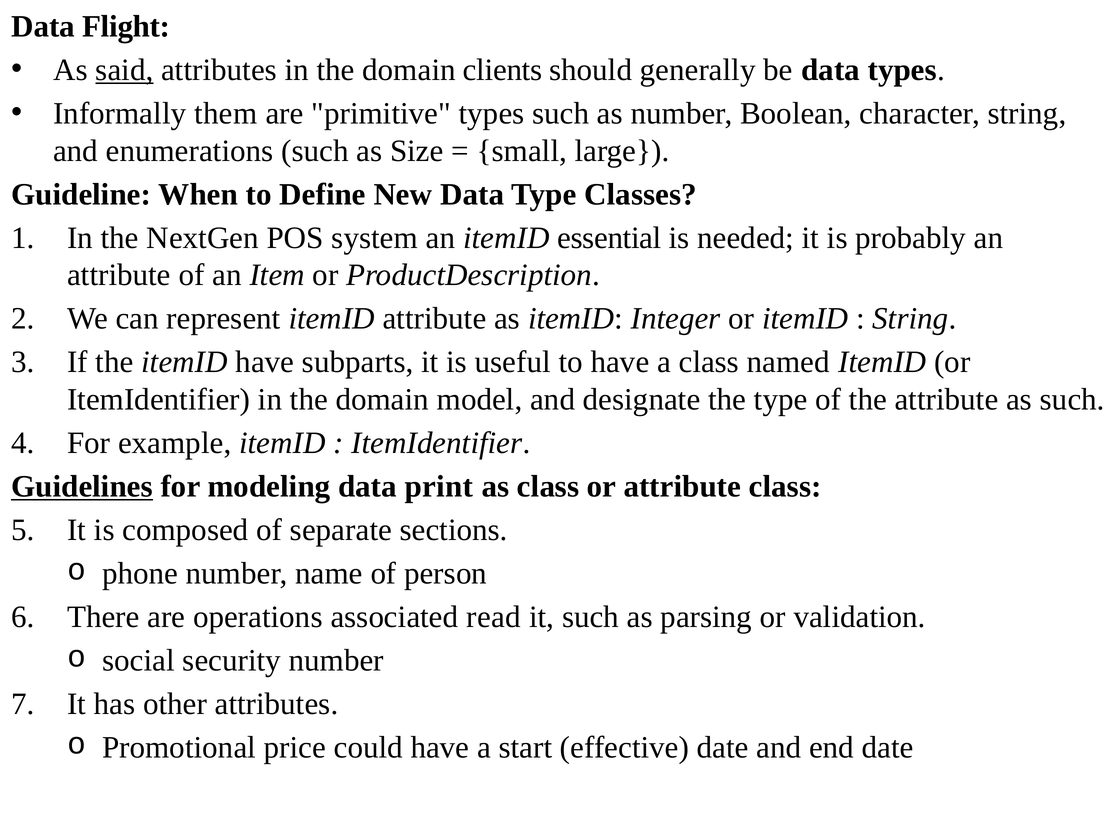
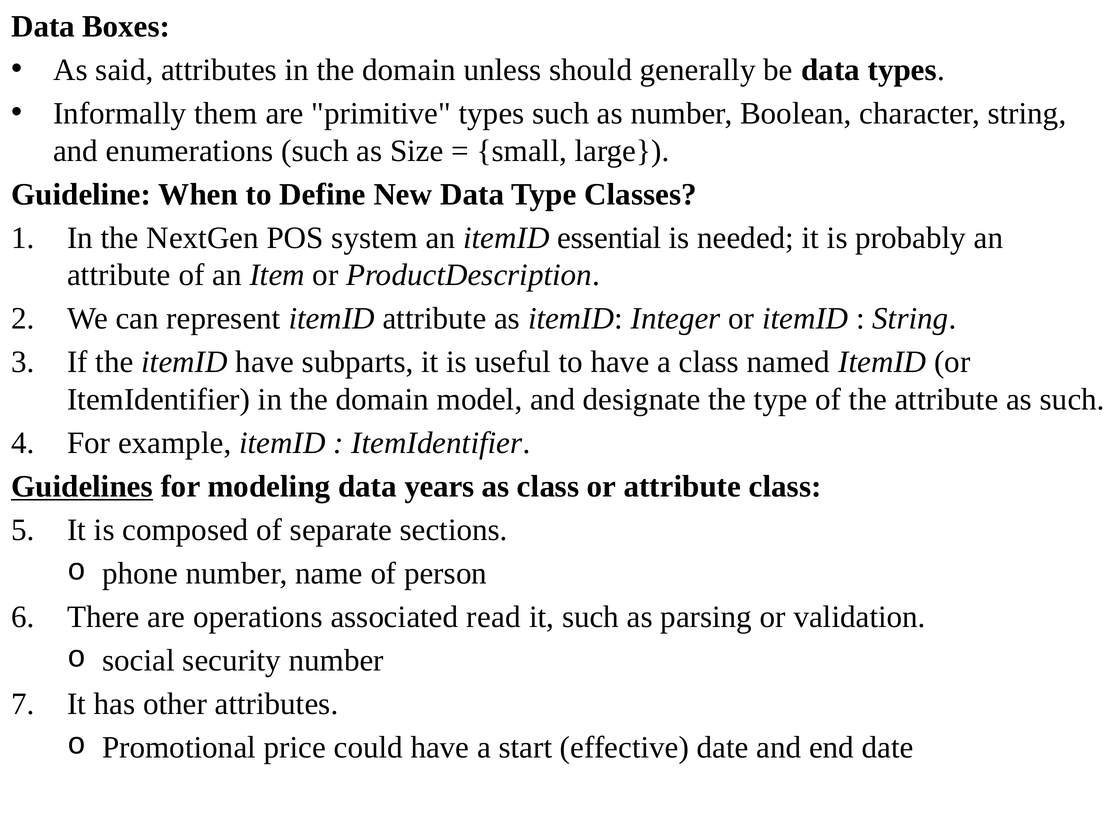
Flight: Flight -> Boxes
said underline: present -> none
clients: clients -> unless
print: print -> years
